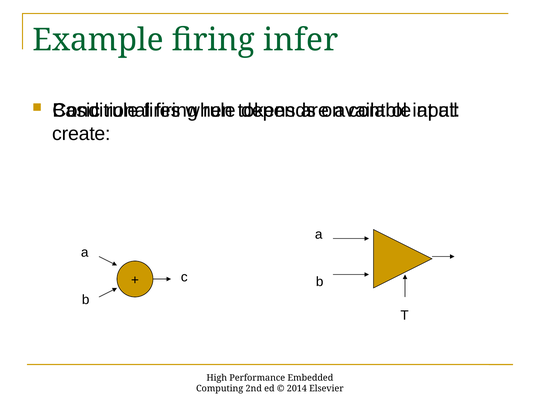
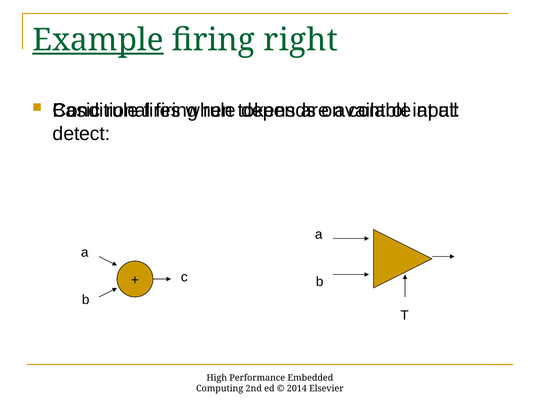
Example underline: none -> present
infer: infer -> right
create: create -> detect
